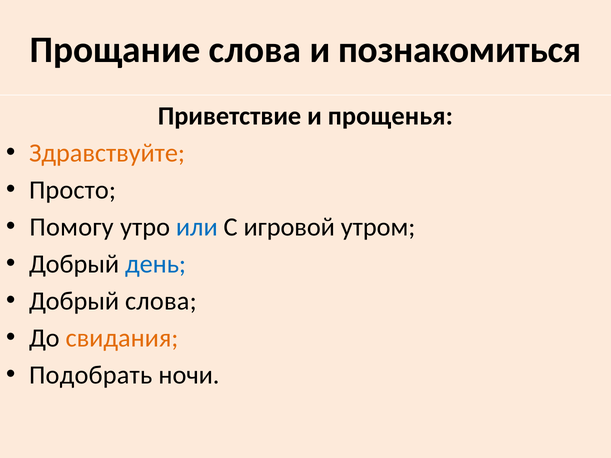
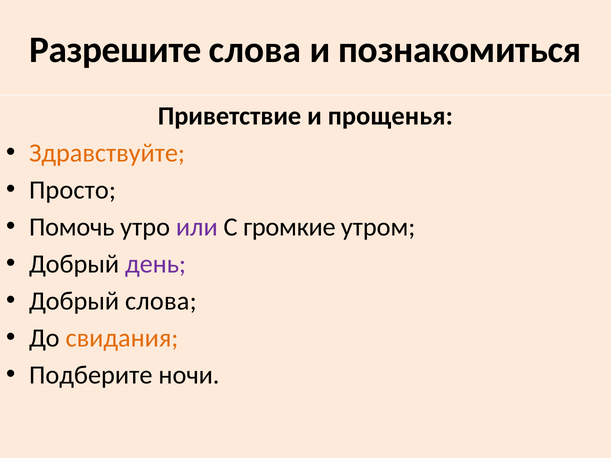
Прощание: Прощание -> Разрешите
Помогу: Помогу -> Помочь
или colour: blue -> purple
игровой: игровой -> громкие
день colour: blue -> purple
Подобрать: Подобрать -> Подберите
